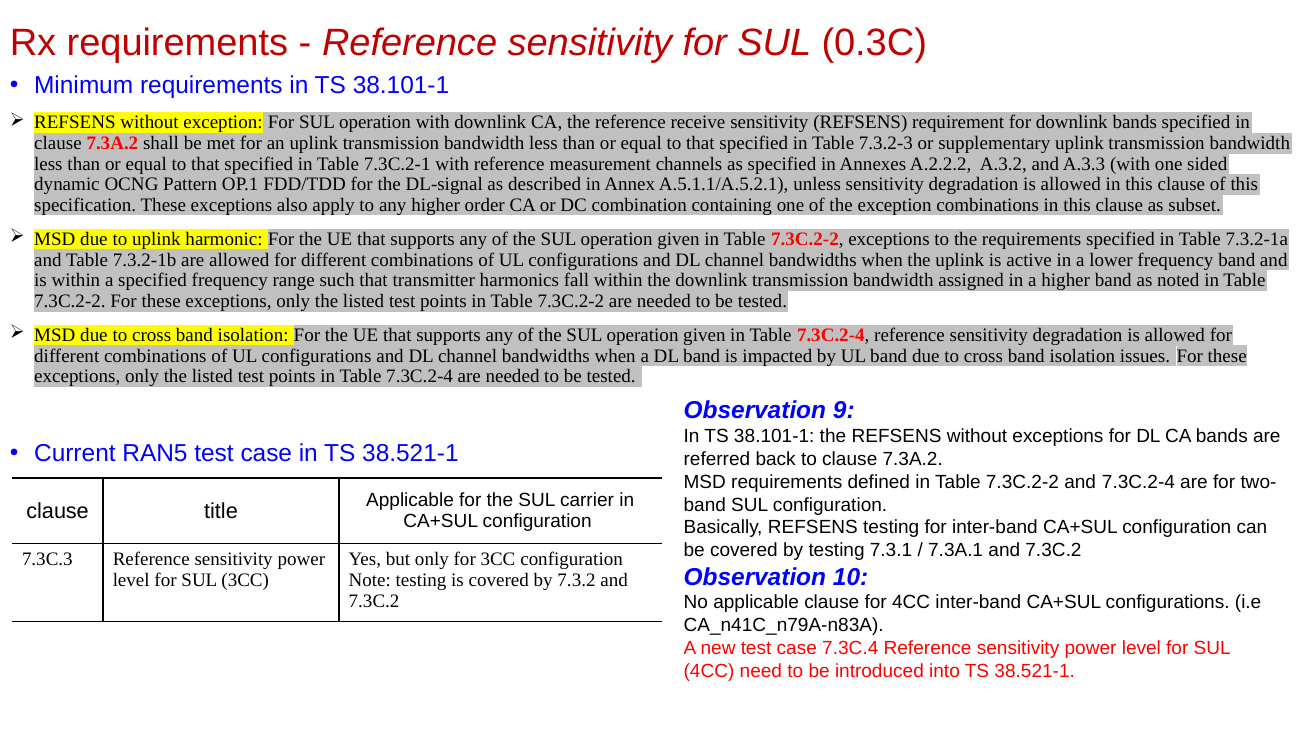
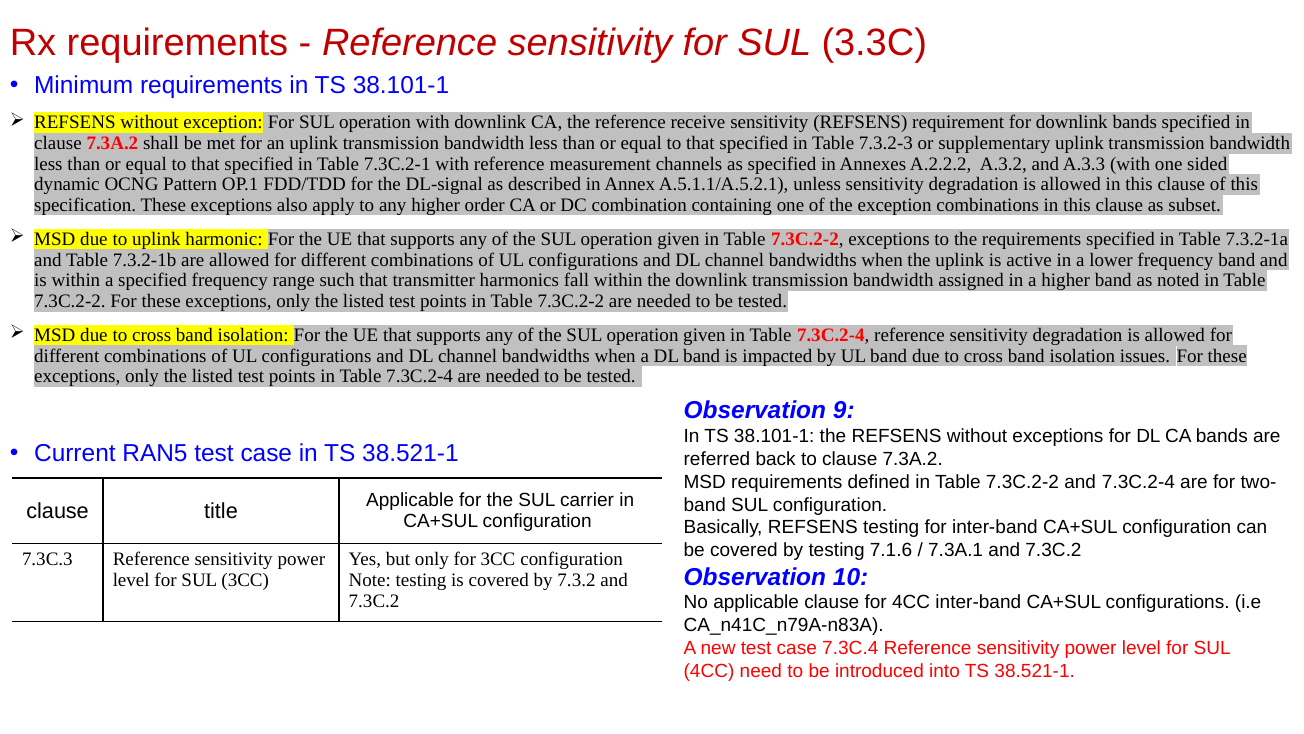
0.3C: 0.3C -> 3.3C
7.3.1: 7.3.1 -> 7.1.6
